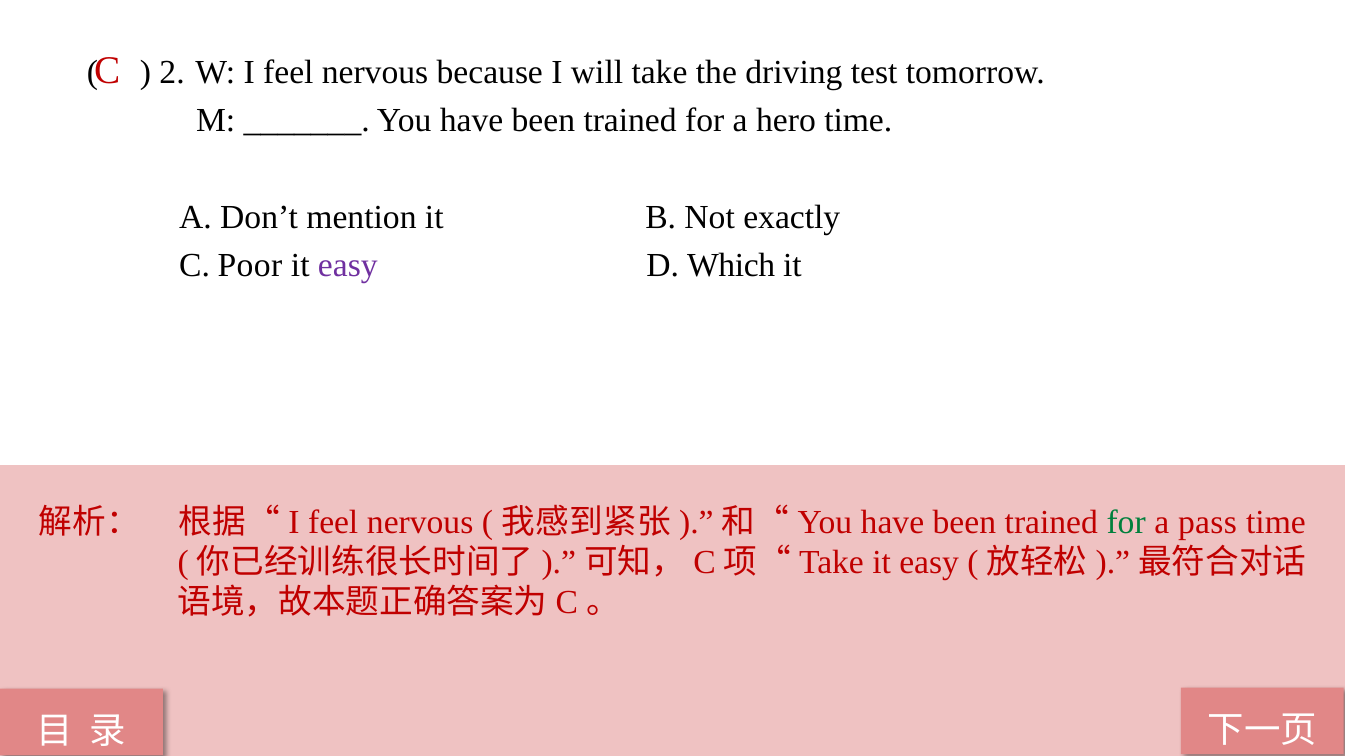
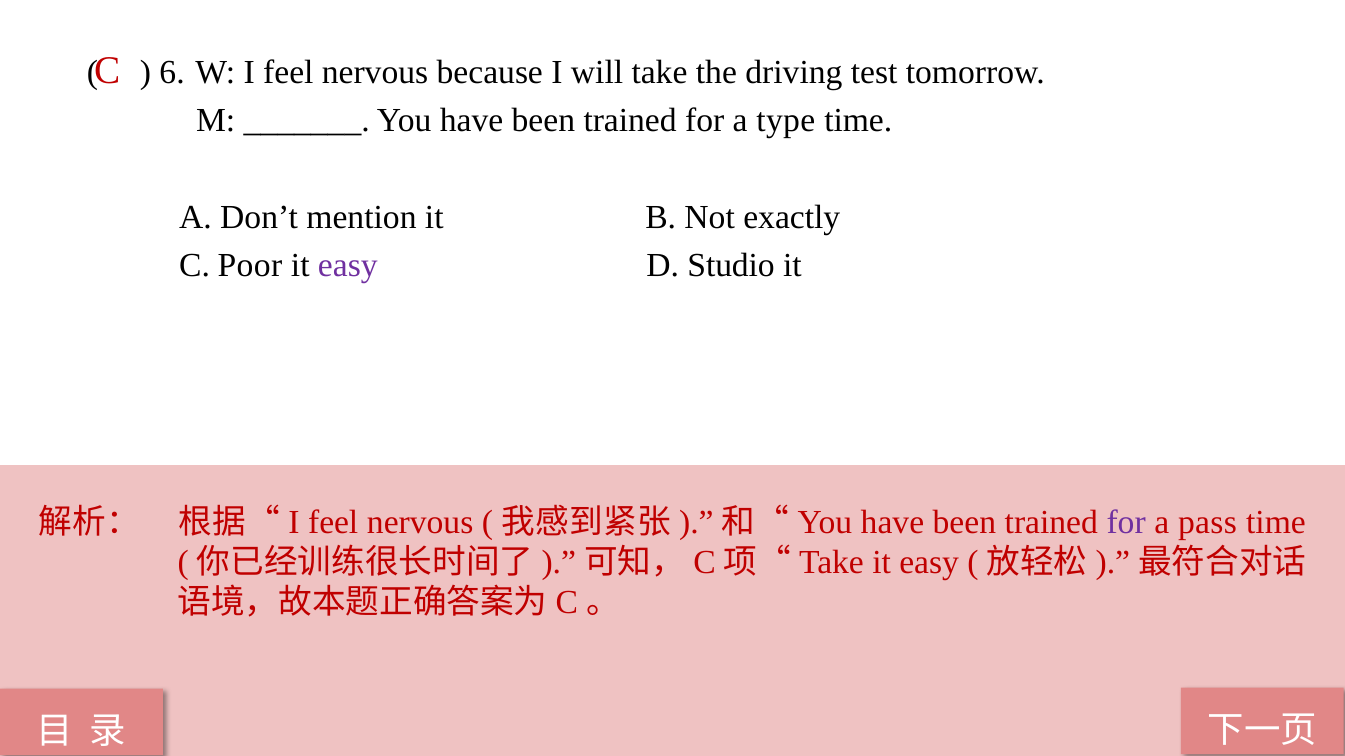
2: 2 -> 6
hero: hero -> type
Which: Which -> Studio
for at (1126, 522) colour: green -> purple
